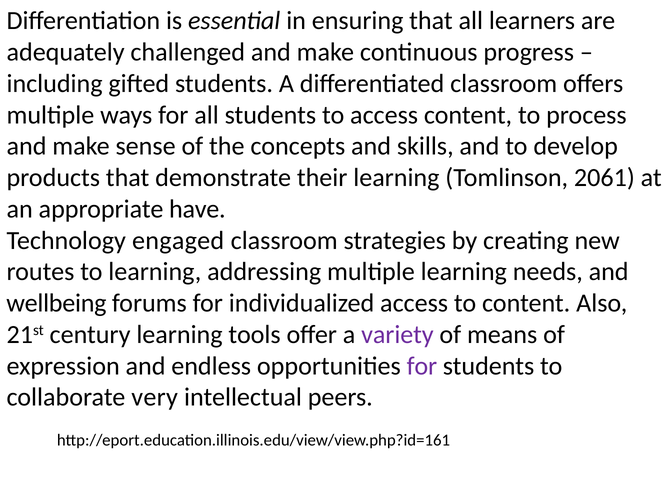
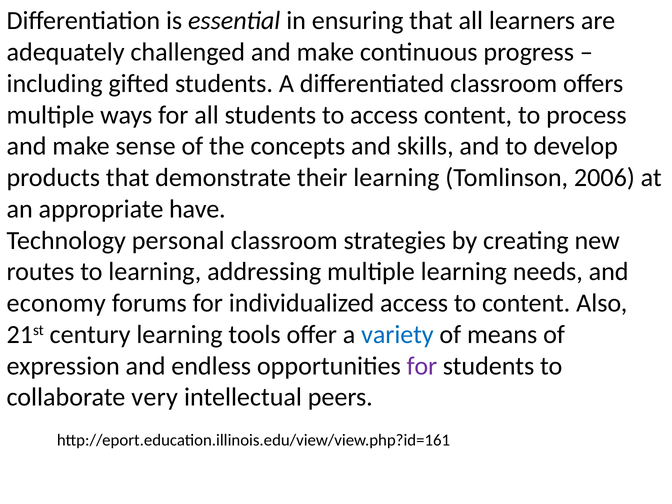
2061: 2061 -> 2006
engaged: engaged -> personal
wellbeing: wellbeing -> economy
variety colour: purple -> blue
